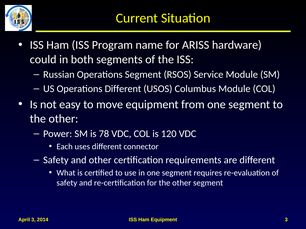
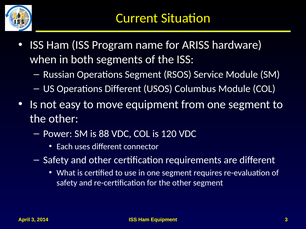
could: could -> when
78: 78 -> 88
